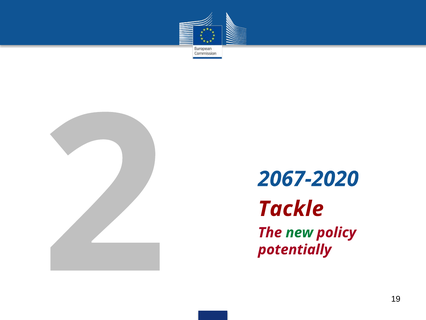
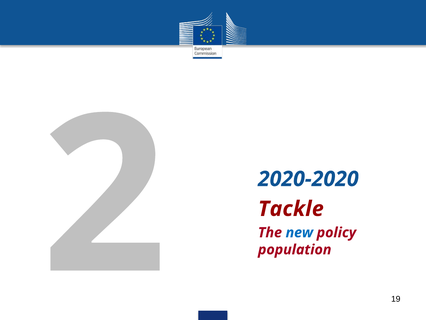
2067-2020: 2067-2020 -> 2020-2020
new colour: green -> blue
potentially: potentially -> population
